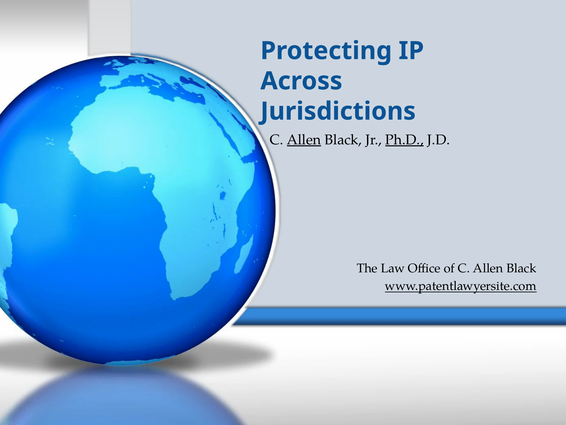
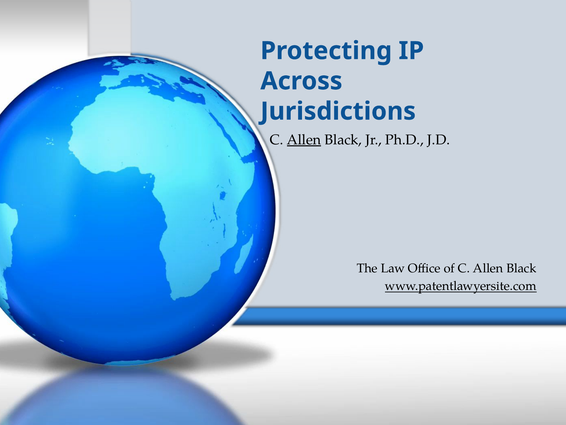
Ph.D underline: present -> none
